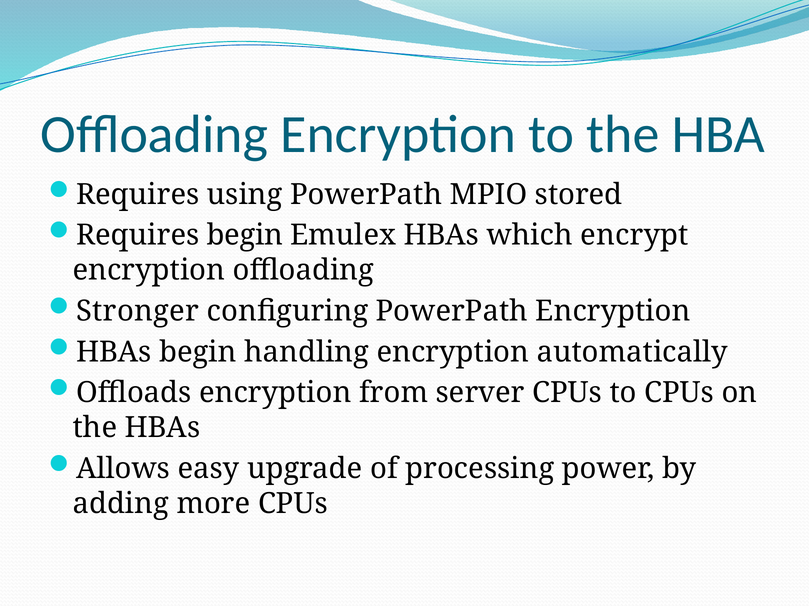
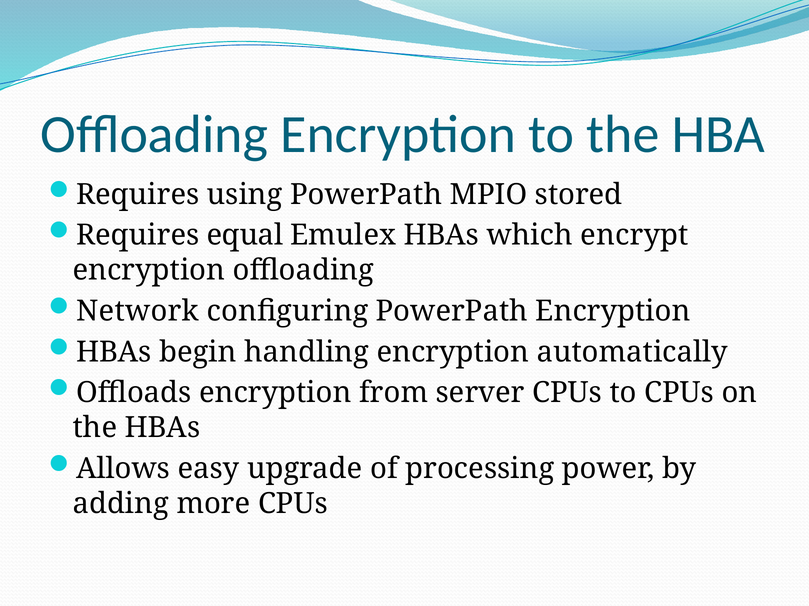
Requires begin: begin -> equal
Stronger: Stronger -> Network
